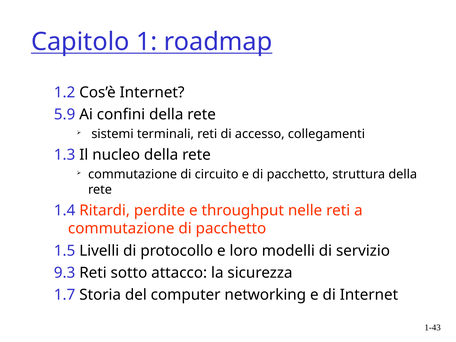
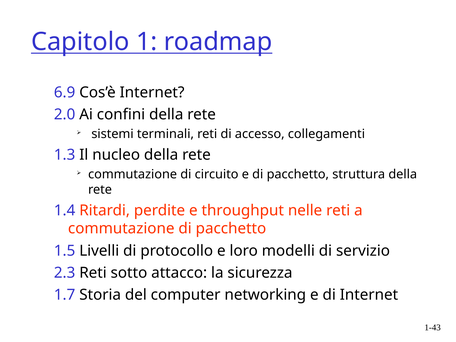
1.2: 1.2 -> 6.9
5.9: 5.9 -> 2.0
9.3: 9.3 -> 2.3
